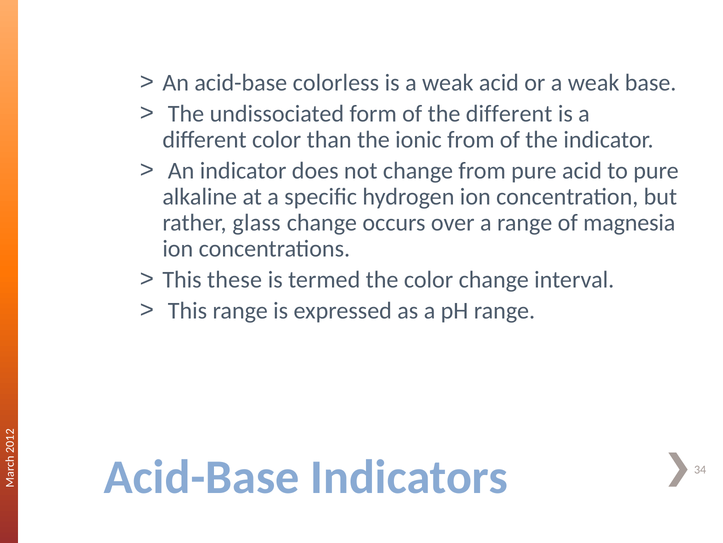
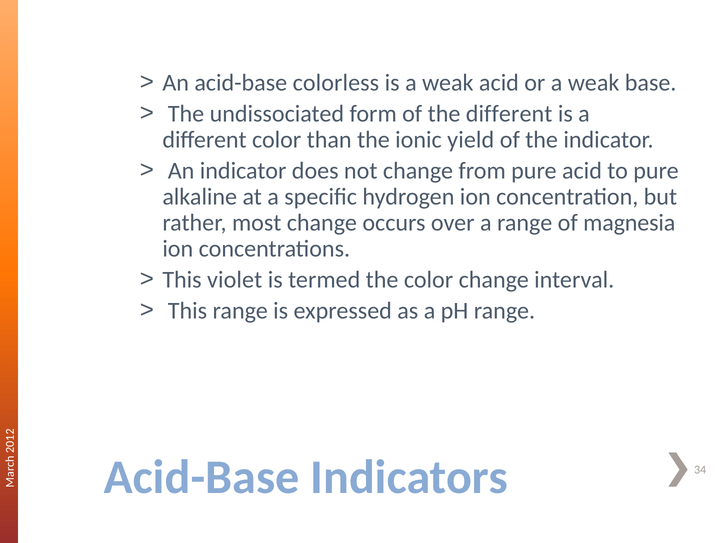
ionic from: from -> yield
glass: glass -> most
these: these -> violet
